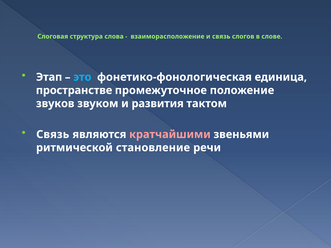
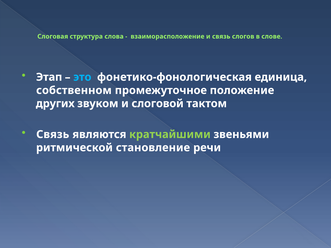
пространстве: пространстве -> собственном
звуков: звуков -> других
развития: развития -> слоговой
кратчайшими colour: pink -> light green
